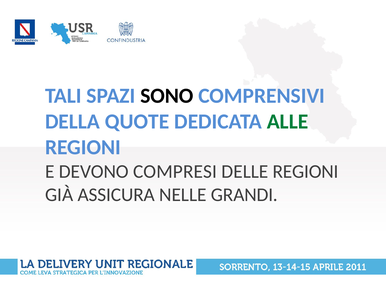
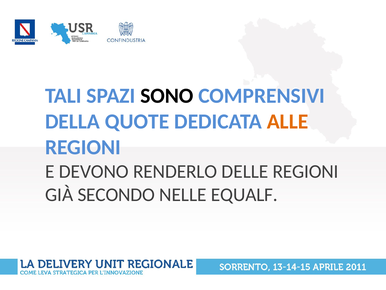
ALLE colour: green -> orange
COMPRESI: COMPRESI -> RENDERLO
ASSICURA: ASSICURA -> SECONDO
GRANDI: GRANDI -> EQUALF
